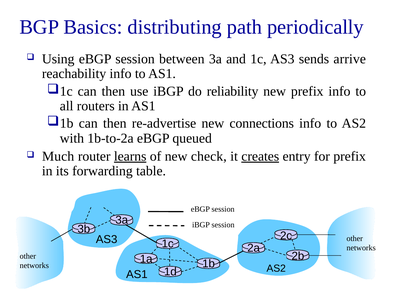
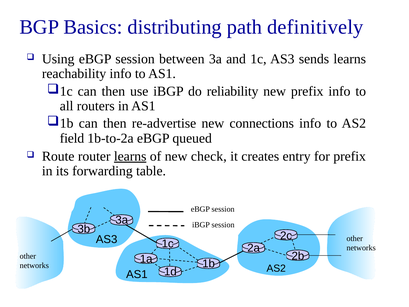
periodically: periodically -> definitively
sends arrive: arrive -> learns
with: with -> field
Much: Much -> Route
creates underline: present -> none
